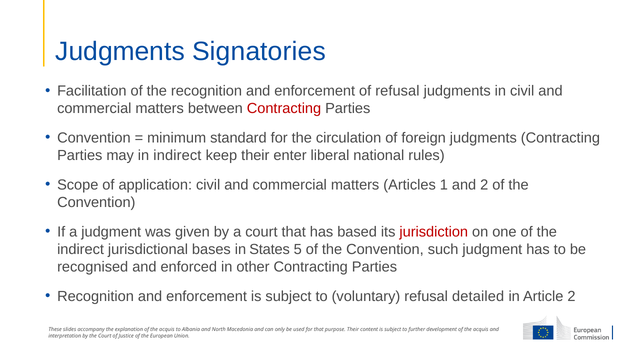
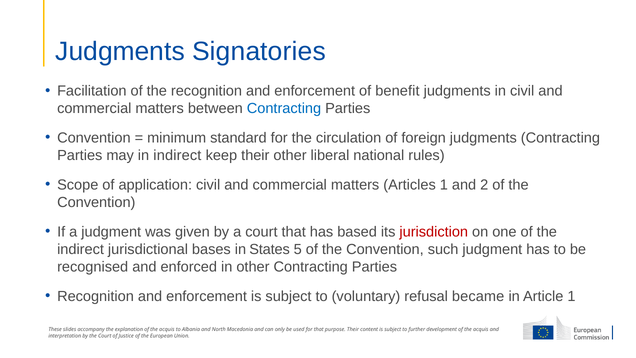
of refusal: refusal -> benefit
Contracting at (284, 108) colour: red -> blue
their enter: enter -> other
detailed: detailed -> became
Article 2: 2 -> 1
